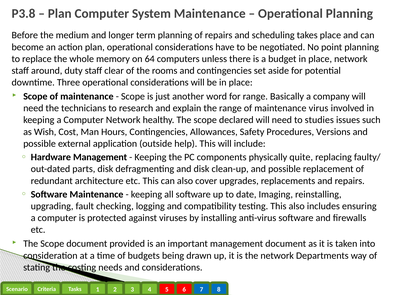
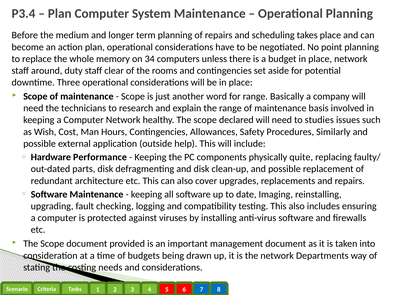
P3.8: P3.8 -> P3.4
64: 64 -> 34
virus: virus -> basis
Versions: Versions -> Similarly
Hardware Management: Management -> Performance
